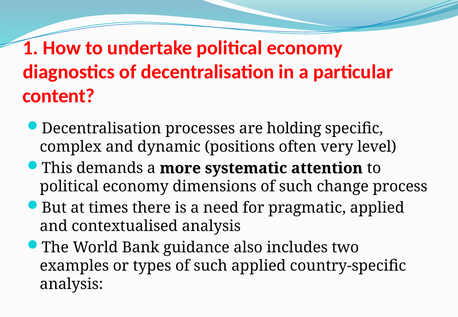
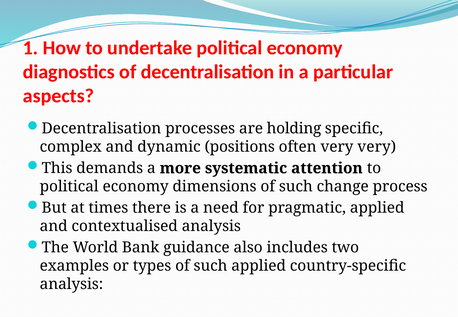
content: content -> aspects
very level: level -> very
